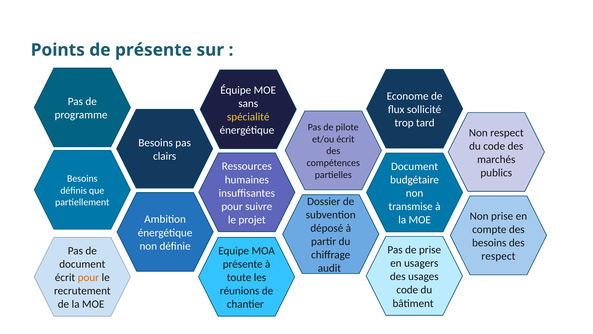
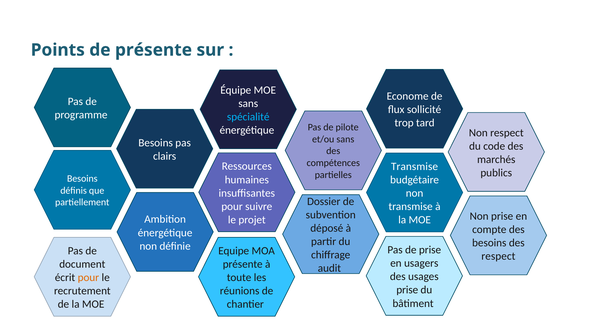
spécialité colour: yellow -> light blue
et/ou écrit: écrit -> sans
Document at (415, 166): Document -> Transmise
code at (407, 290): code -> prise
